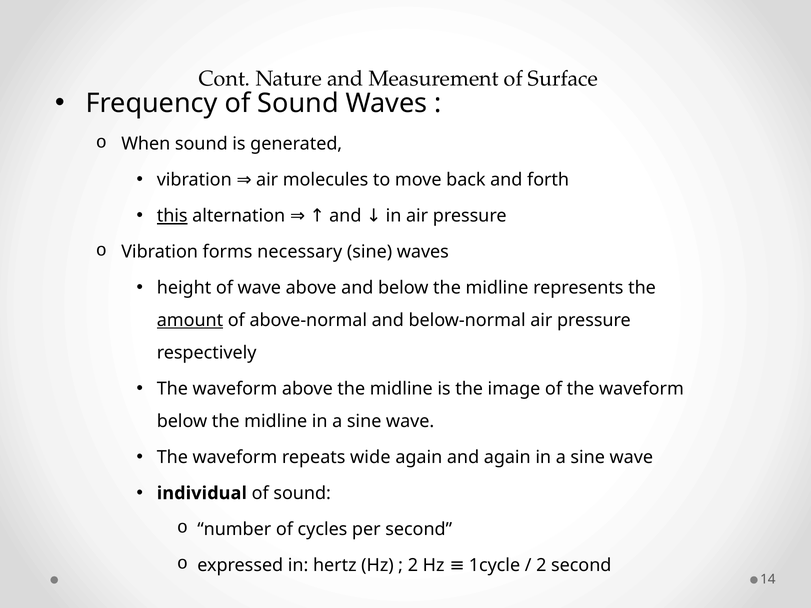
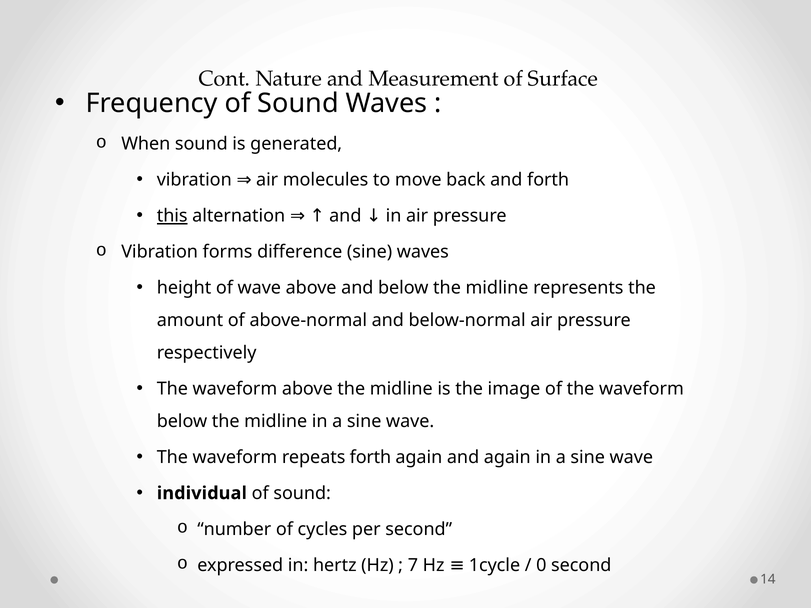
necessary: necessary -> difference
amount underline: present -> none
repeats wide: wide -> forth
2 at (413, 565): 2 -> 7
2 at (541, 565): 2 -> 0
